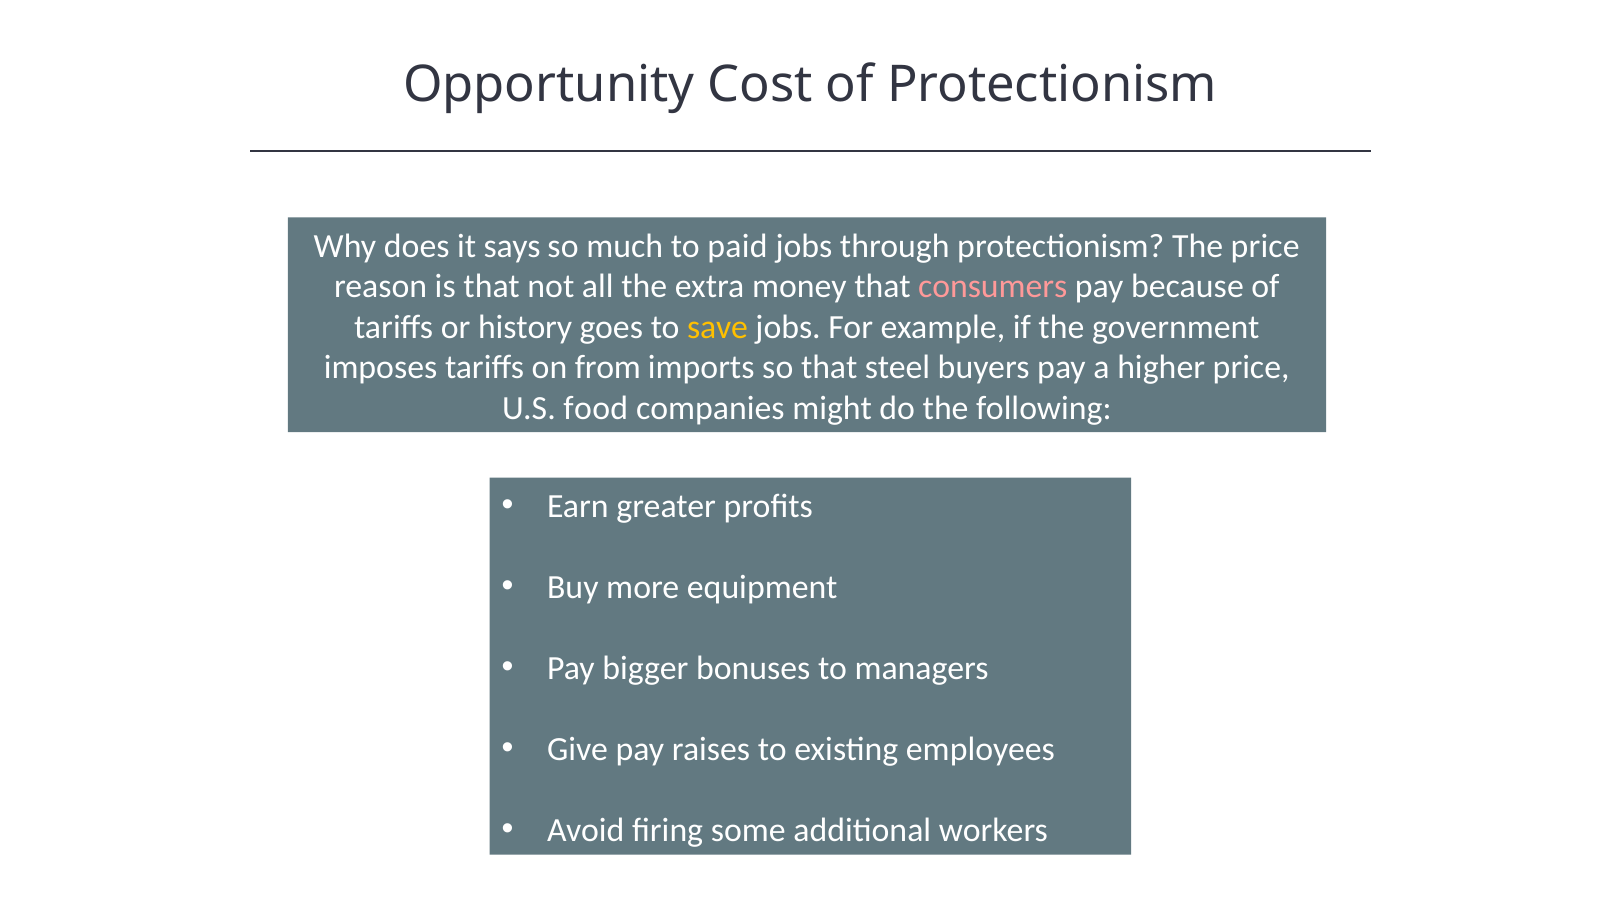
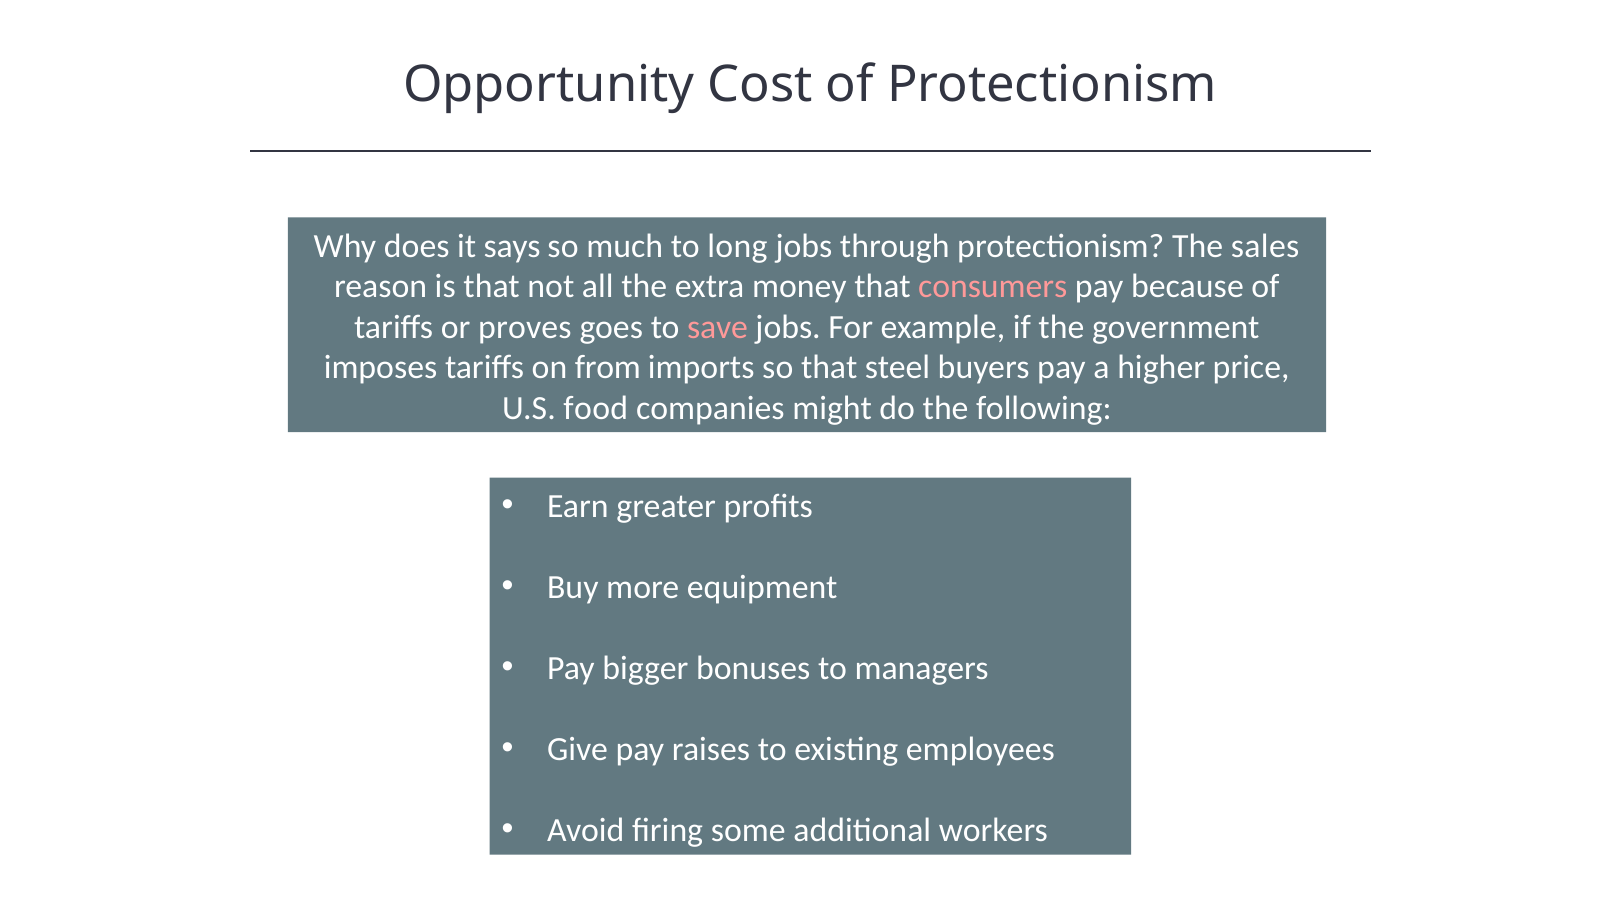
paid: paid -> long
The price: price -> sales
history: history -> proves
save colour: yellow -> pink
